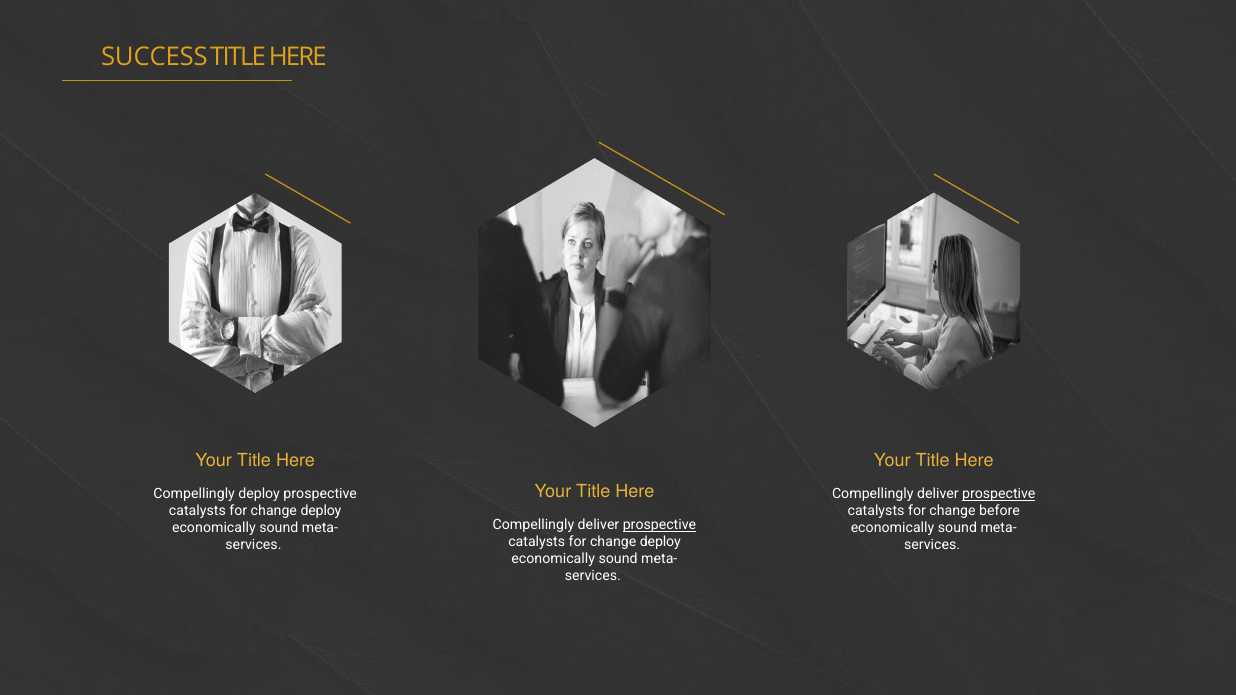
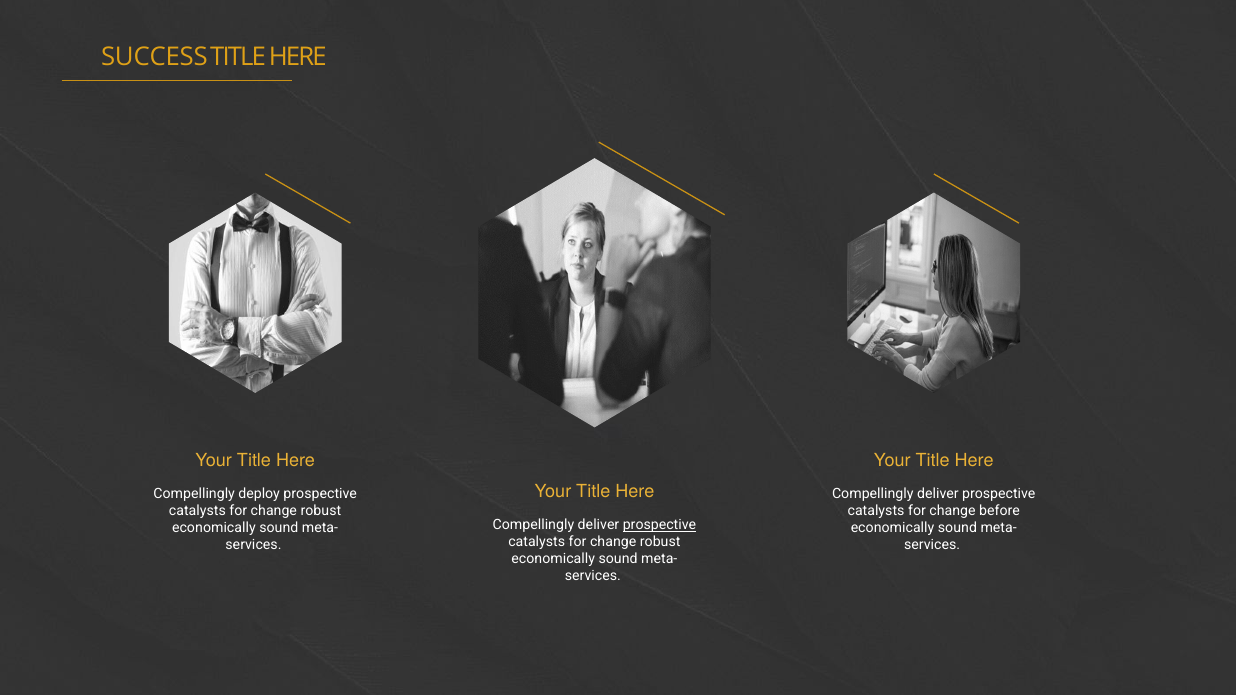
prospective at (999, 494) underline: present -> none
deploy at (321, 511): deploy -> robust
deploy at (660, 542): deploy -> robust
